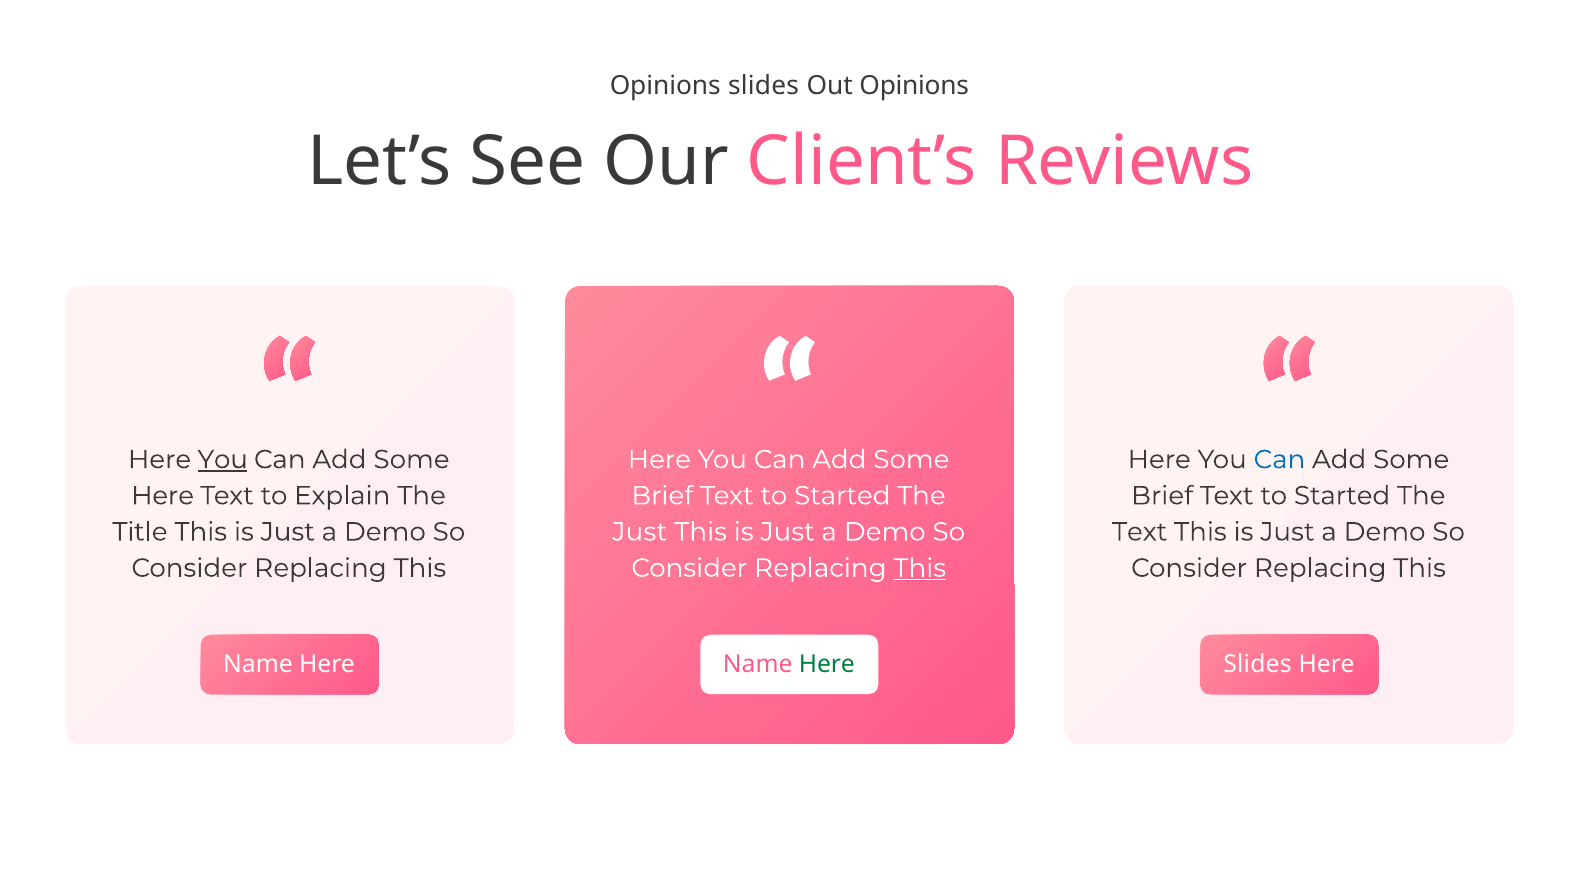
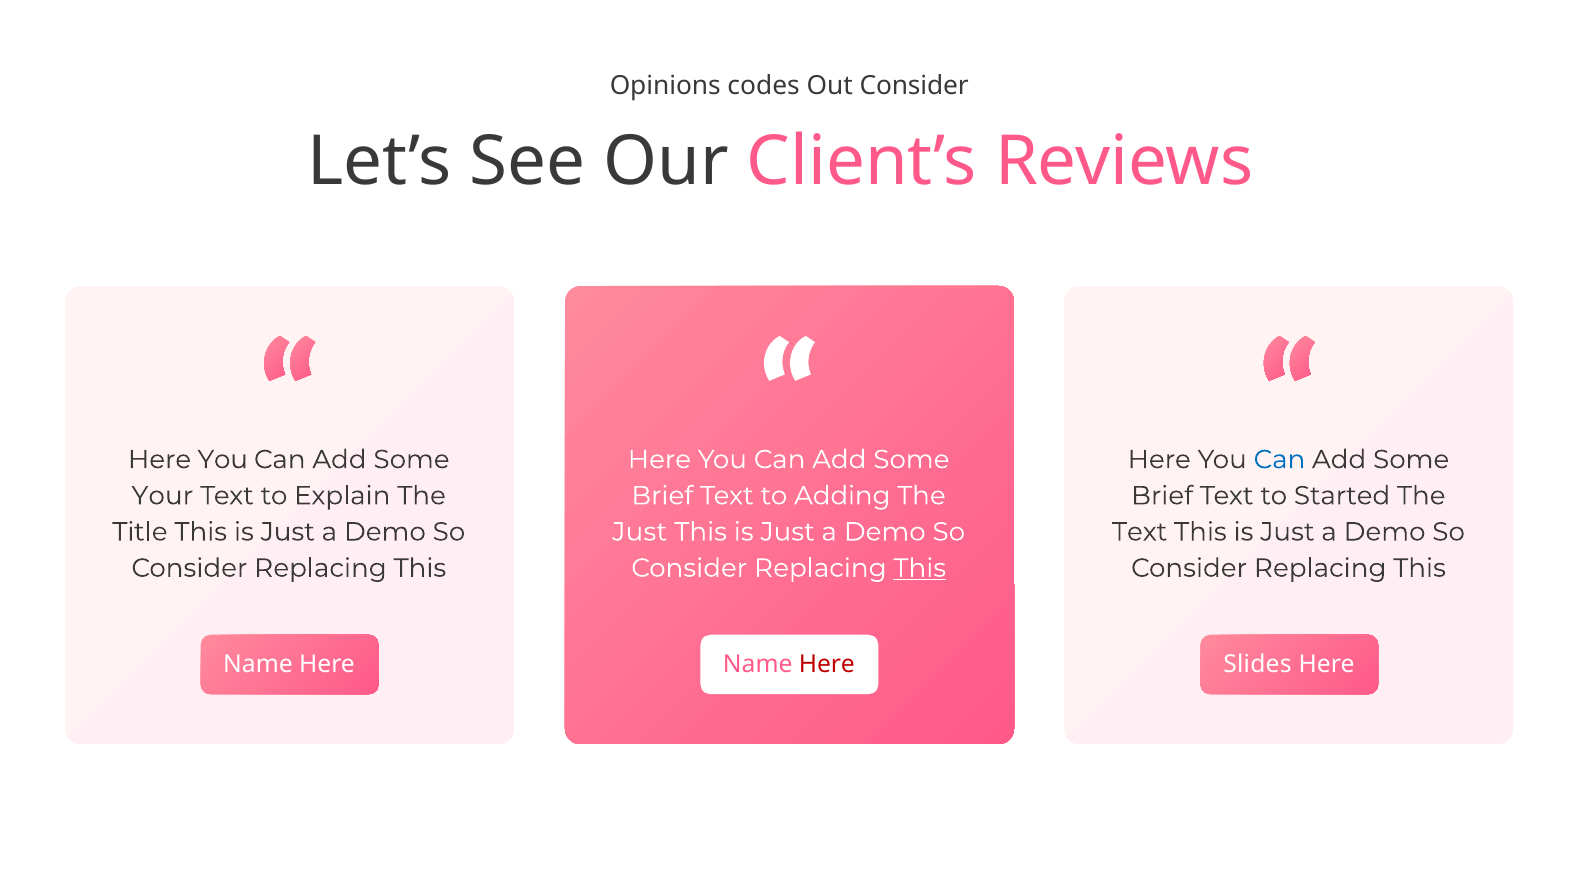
Opinions slides: slides -> codes
Out Opinions: Opinions -> Consider
You at (223, 460) underline: present -> none
Here at (163, 496): Here -> Your
Started at (842, 496): Started -> Adding
Here at (827, 665) colour: green -> red
